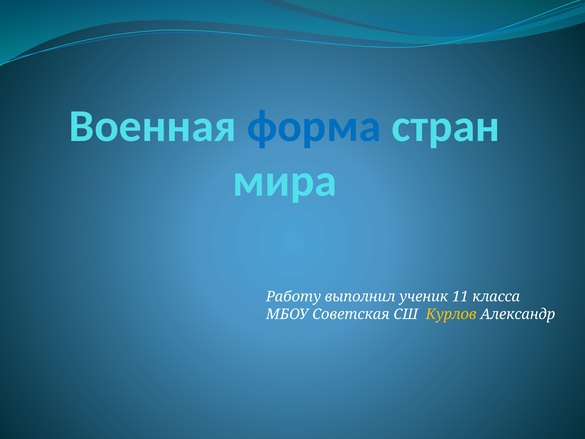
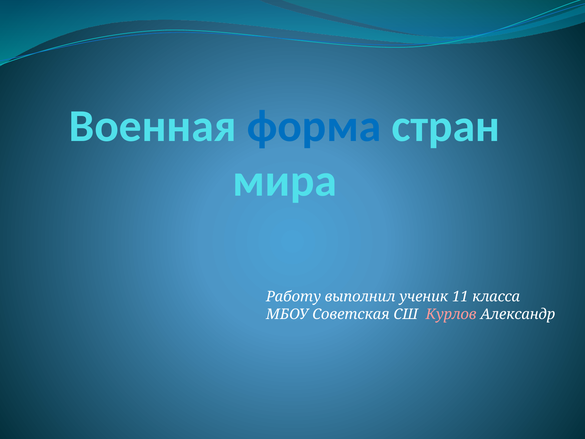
Курлов colour: yellow -> pink
